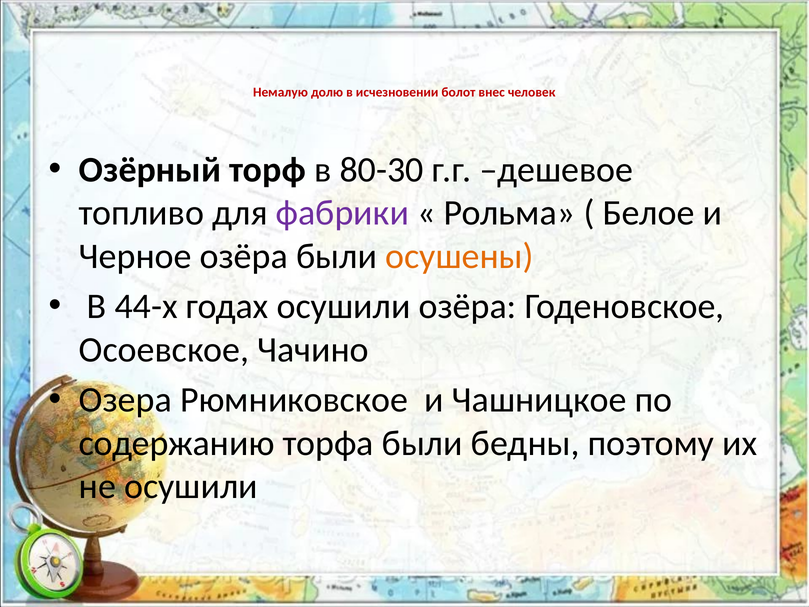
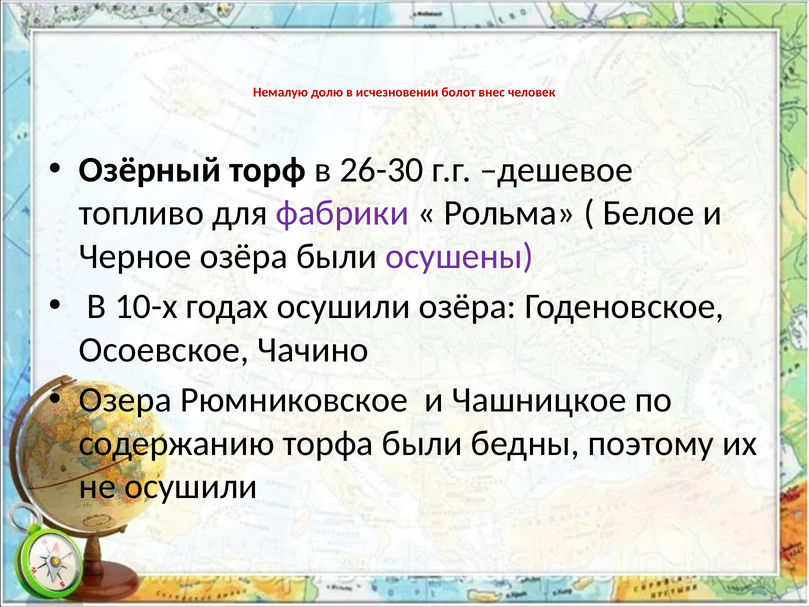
80-30: 80-30 -> 26-30
осушены colour: orange -> purple
44-х: 44-х -> 10-х
